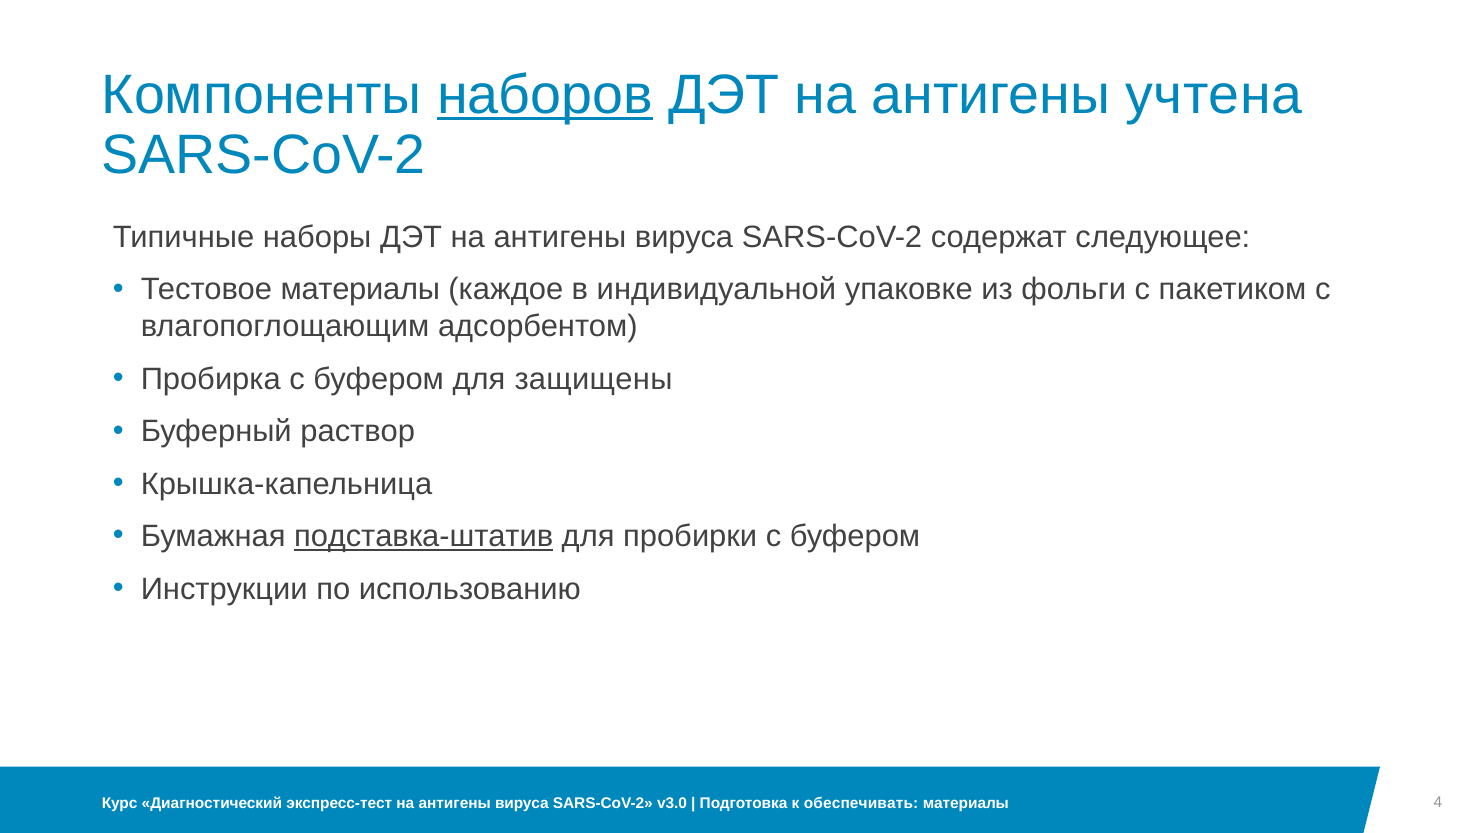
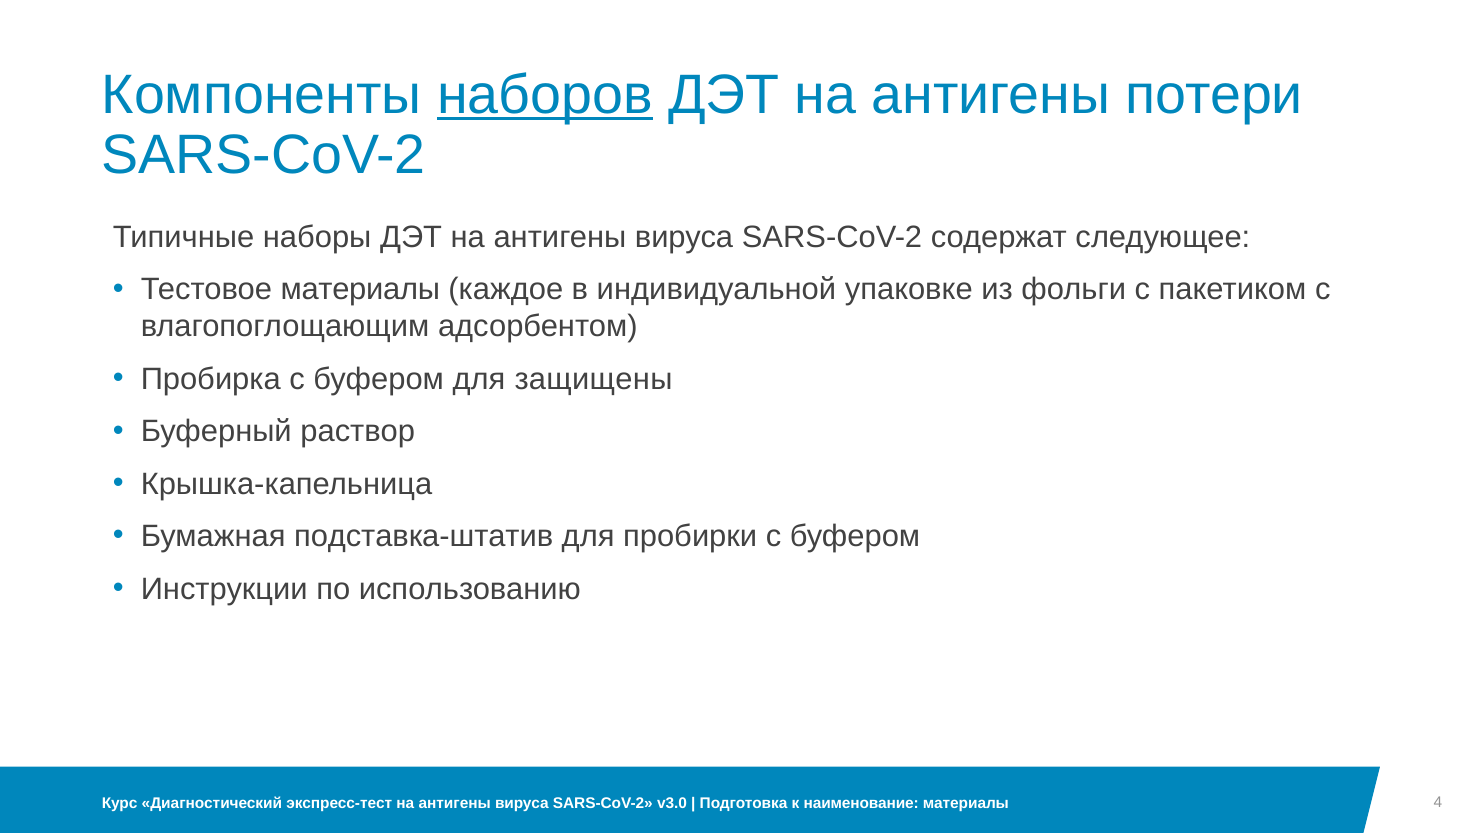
учтена: учтена -> потери
подставка-штатив underline: present -> none
обеспечивать: обеспечивать -> наименование
